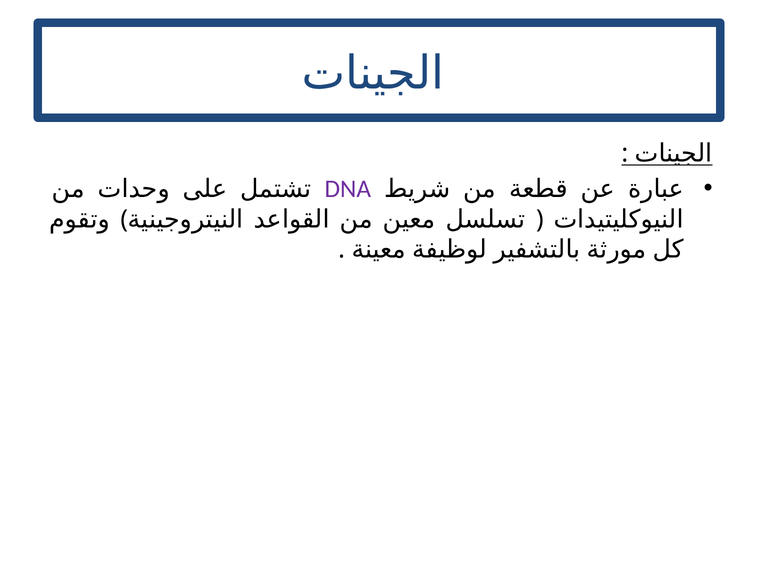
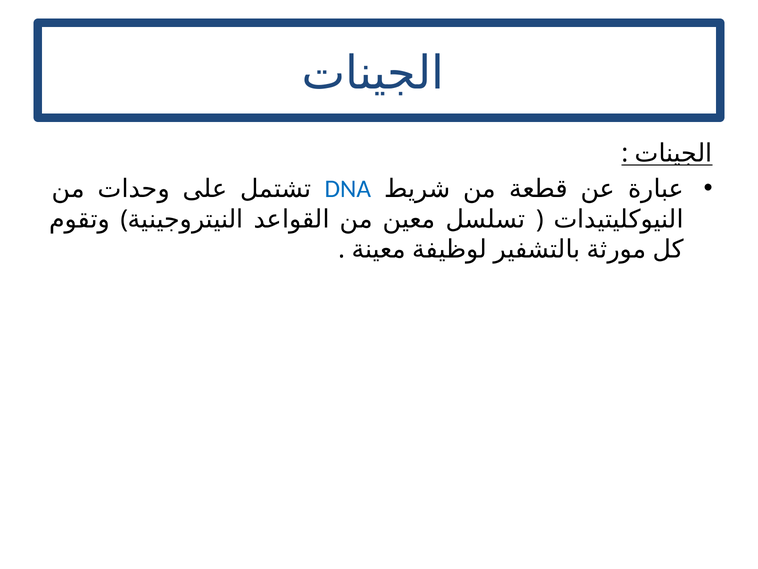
DNA colour: purple -> blue
